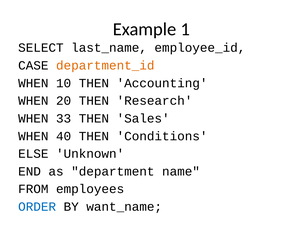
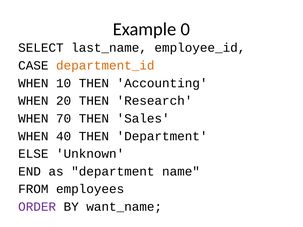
1: 1 -> 0
33: 33 -> 70
THEN Conditions: Conditions -> Department
ORDER colour: blue -> purple
